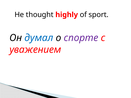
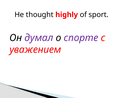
думал colour: blue -> purple
